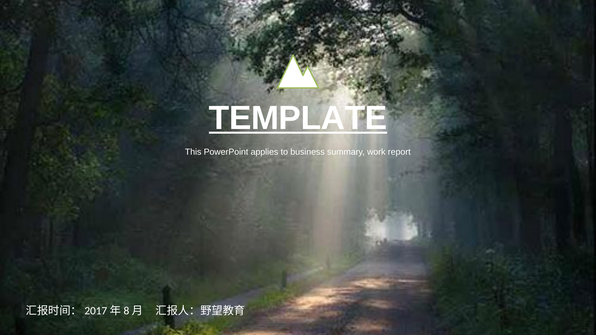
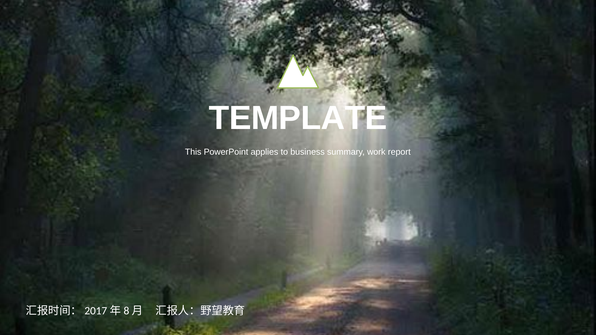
TEMPLATE underline: present -> none
